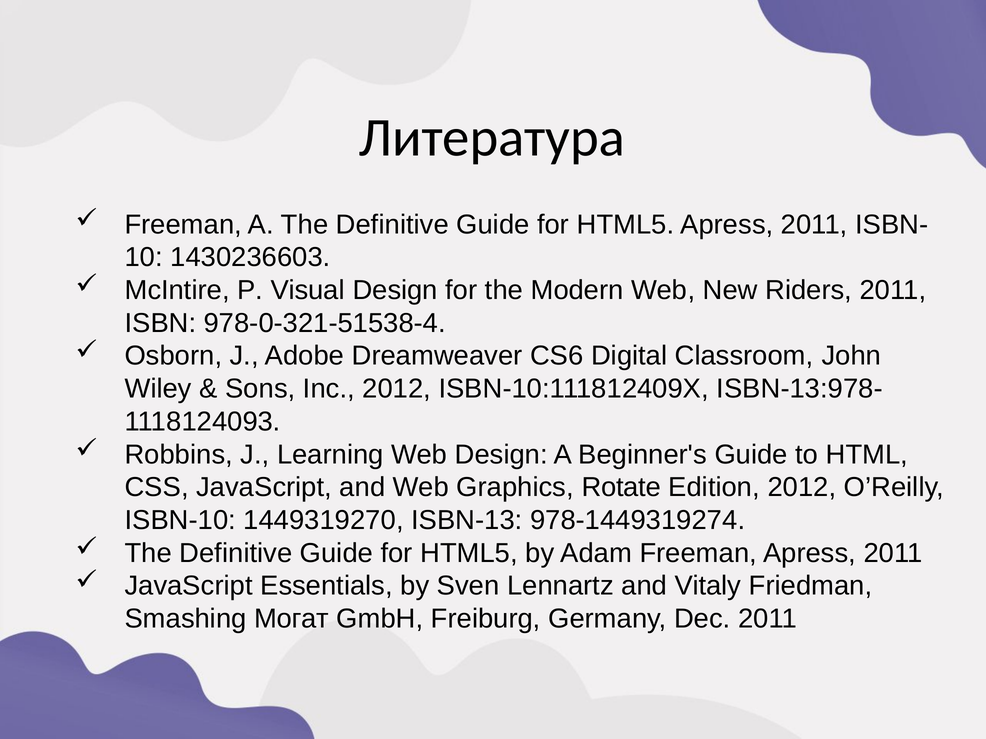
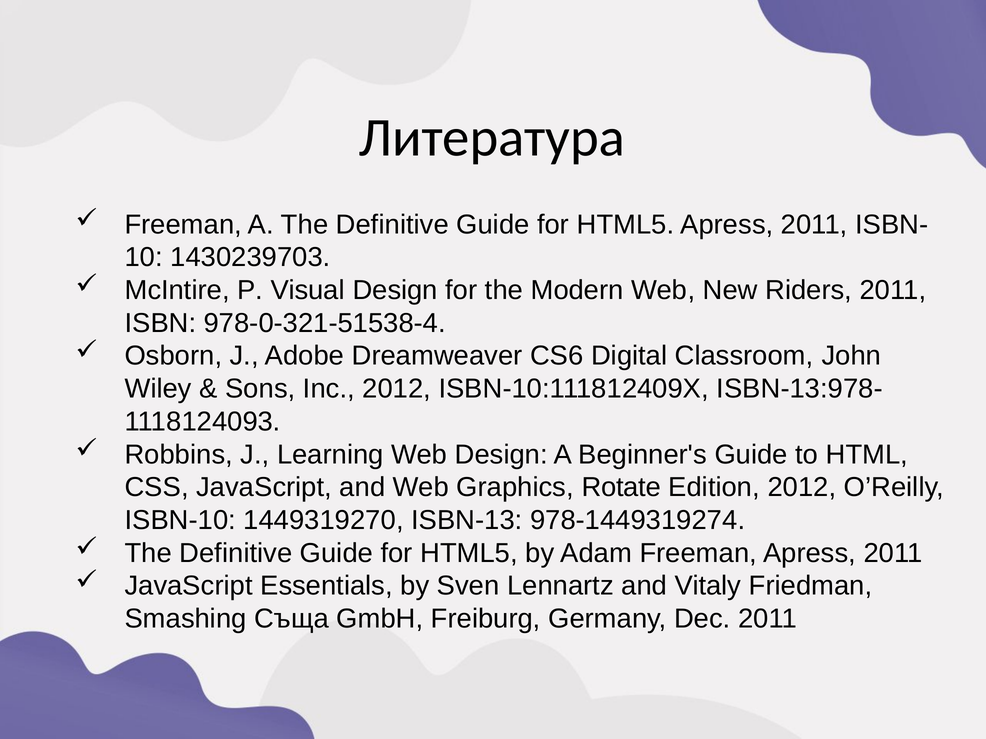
1430236603: 1430236603 -> 1430239703
Могат: Могат -> Съща
